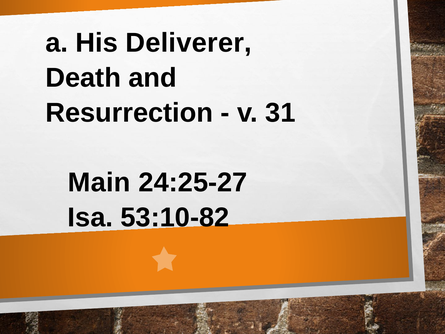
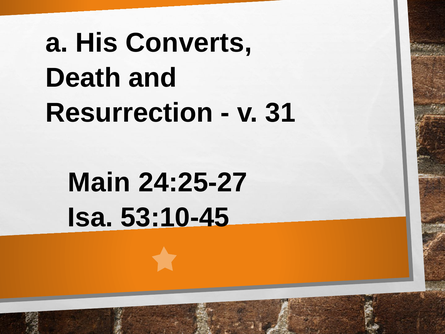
Deliverer: Deliverer -> Converts
53:10-82: 53:10-82 -> 53:10-45
